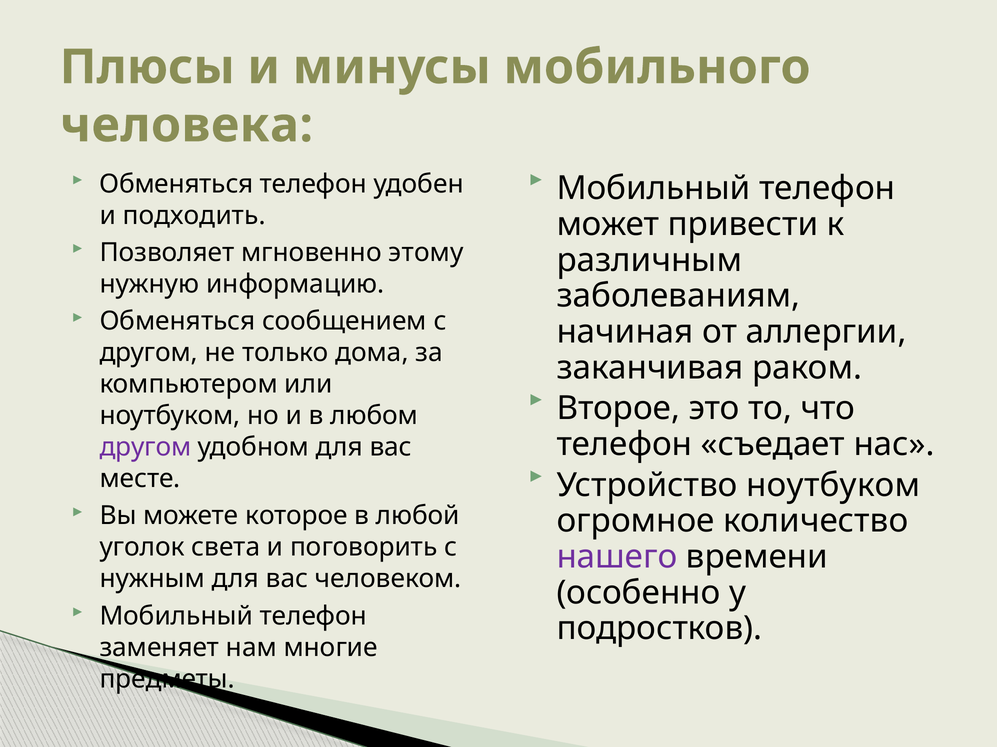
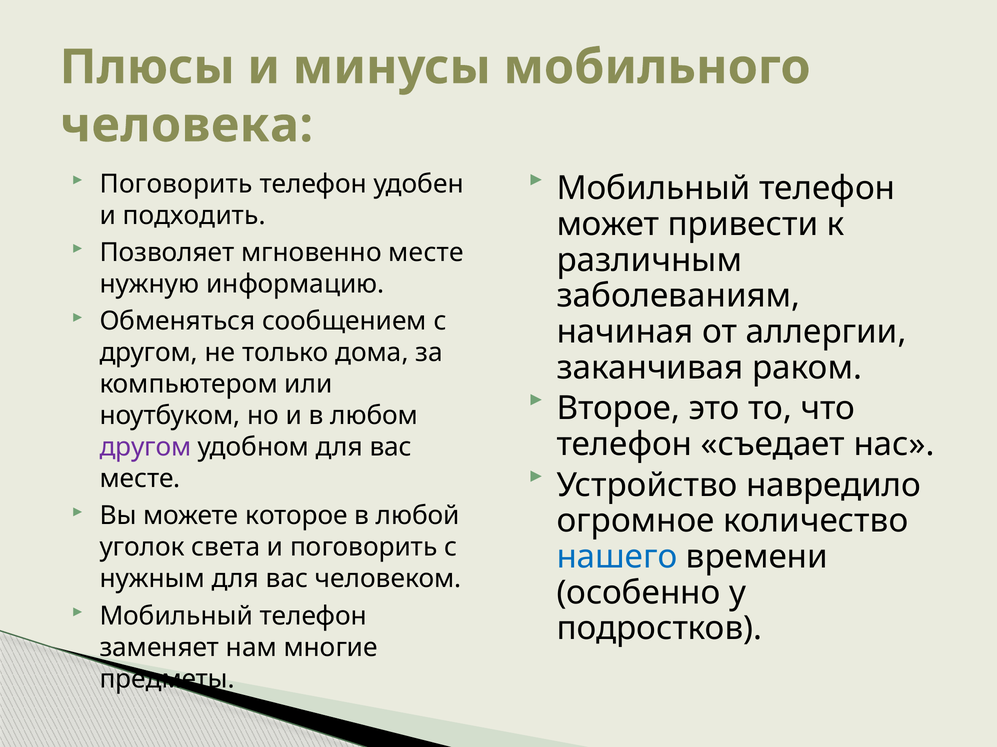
Обменяться at (176, 184): Обменяться -> Поговорить
мгновенно этому: этому -> месте
Устройство ноутбуком: ноутбуком -> навредило
нашего colour: purple -> blue
